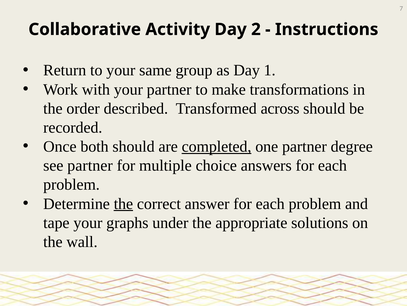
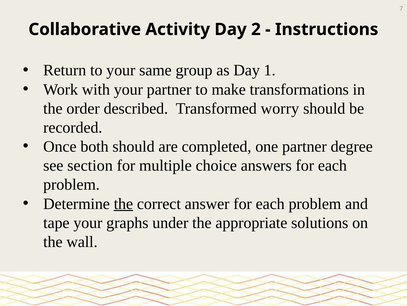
across: across -> worry
completed underline: present -> none
see partner: partner -> section
